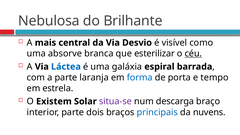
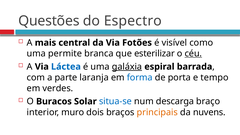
Nebulosa: Nebulosa -> Questões
Brilhante: Brilhante -> Espectro
Desvio: Desvio -> Fotões
absorve: absorve -> permite
galáxia underline: none -> present
estrela: estrela -> verdes
Existem: Existem -> Buracos
situa-se colour: purple -> blue
interior parte: parte -> muro
principais colour: blue -> orange
